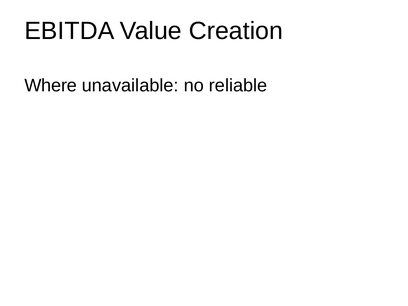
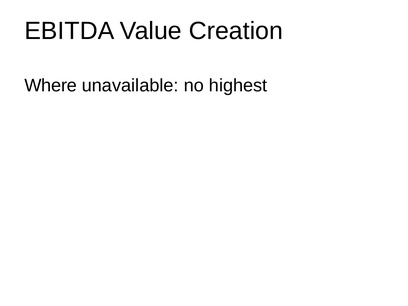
reliable: reliable -> highest
